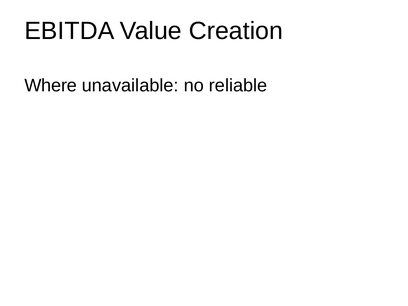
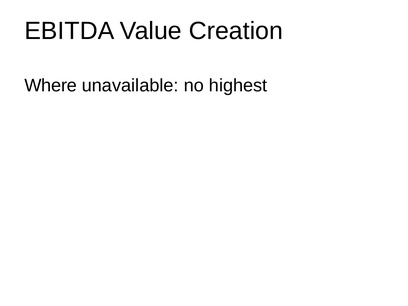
reliable: reliable -> highest
